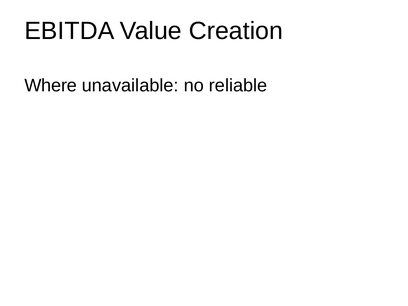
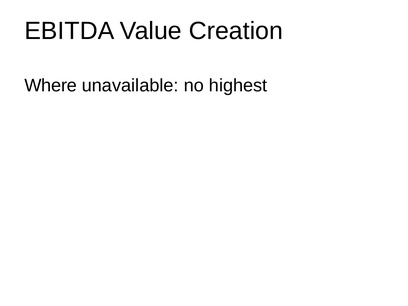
reliable: reliable -> highest
